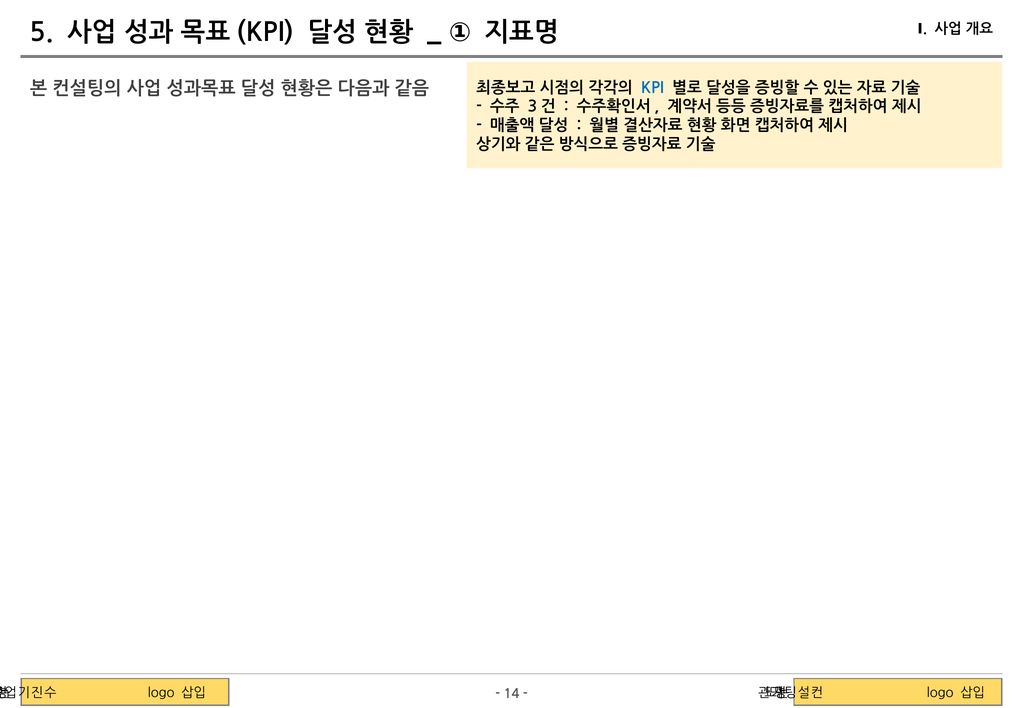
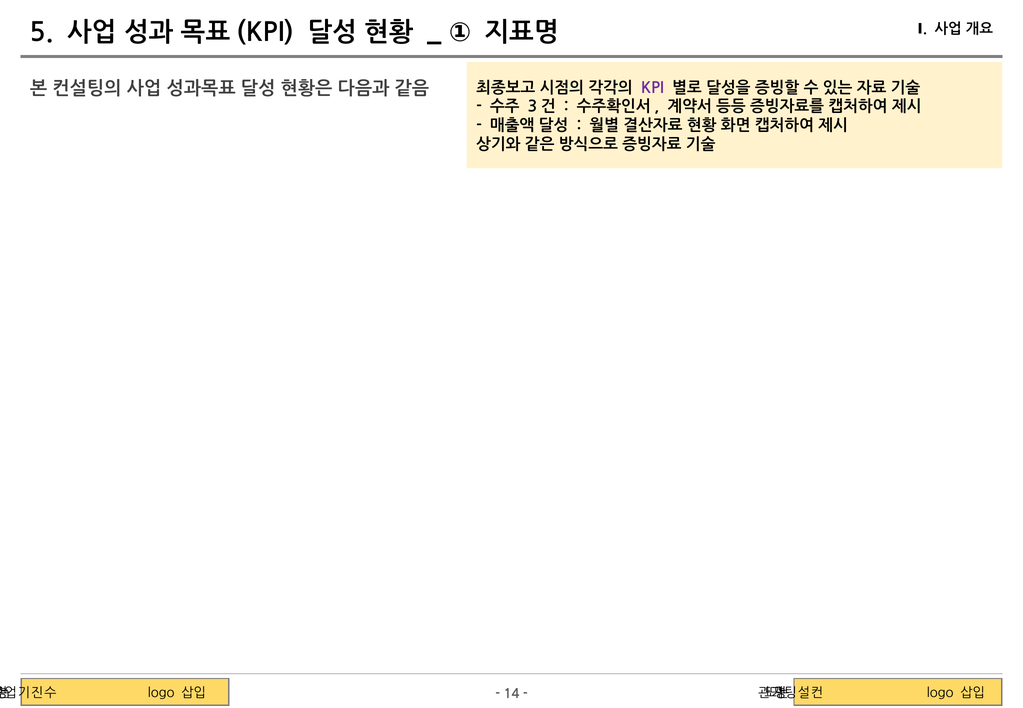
KPI colour: blue -> purple
